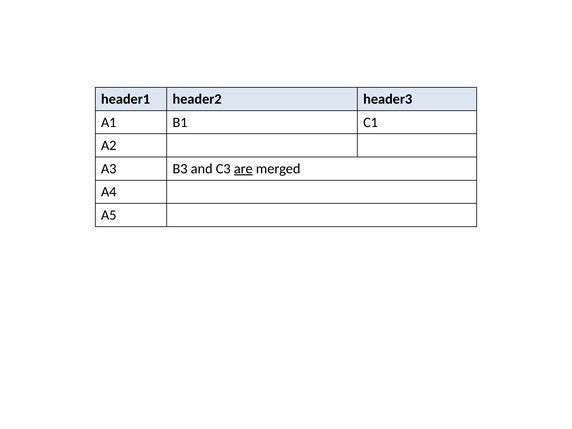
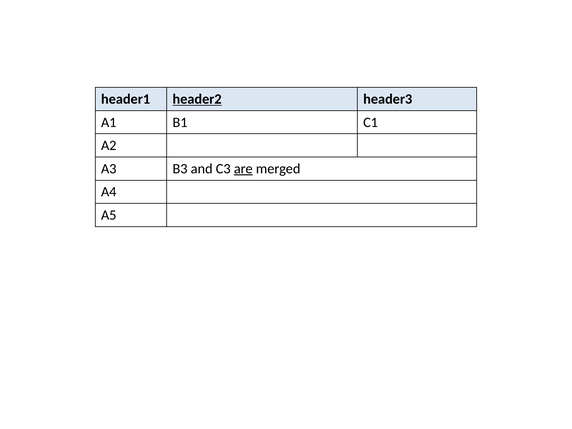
header2 underline: none -> present
